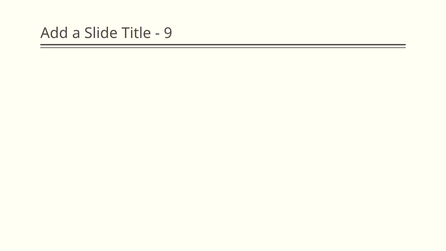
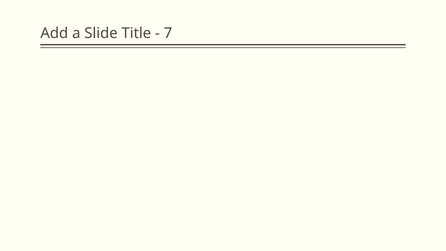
9: 9 -> 7
